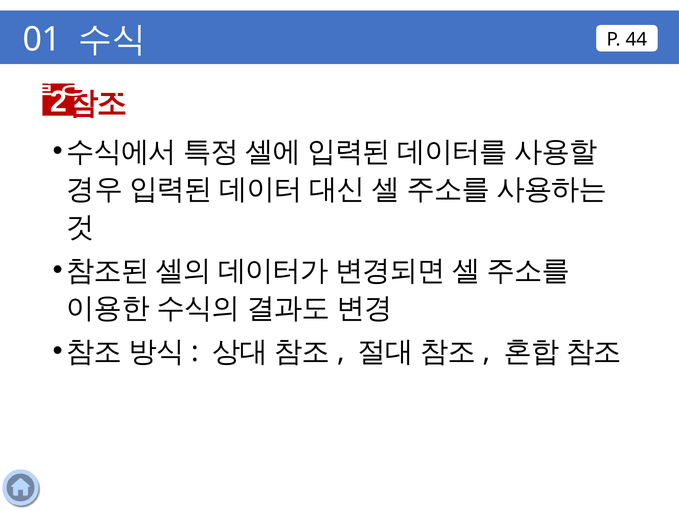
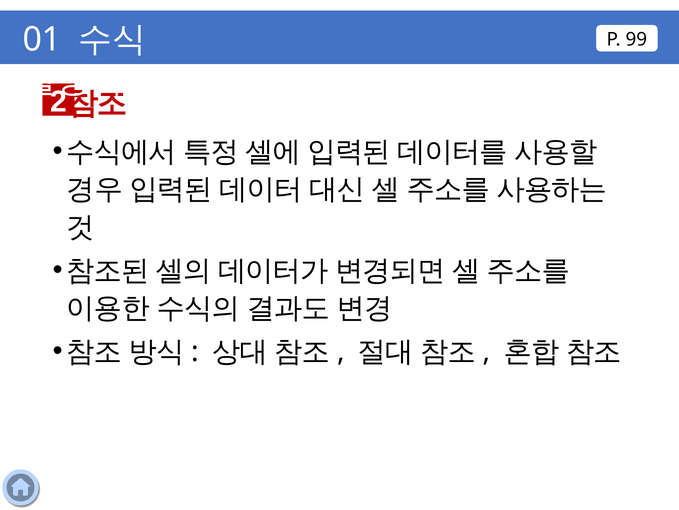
44: 44 -> 99
